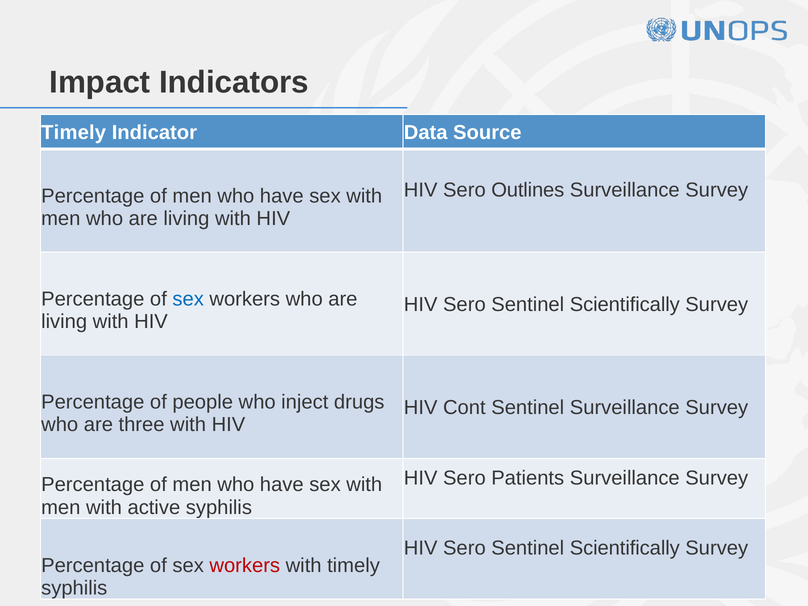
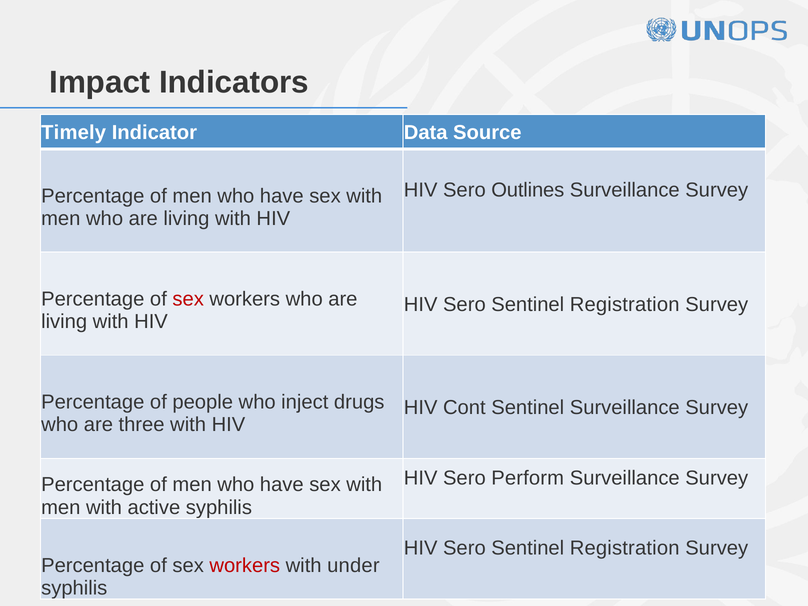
sex at (188, 299) colour: blue -> red
Scientifically at (625, 304): Scientifically -> Registration
Patients: Patients -> Perform
Scientifically at (625, 548): Scientifically -> Registration
with timely: timely -> under
